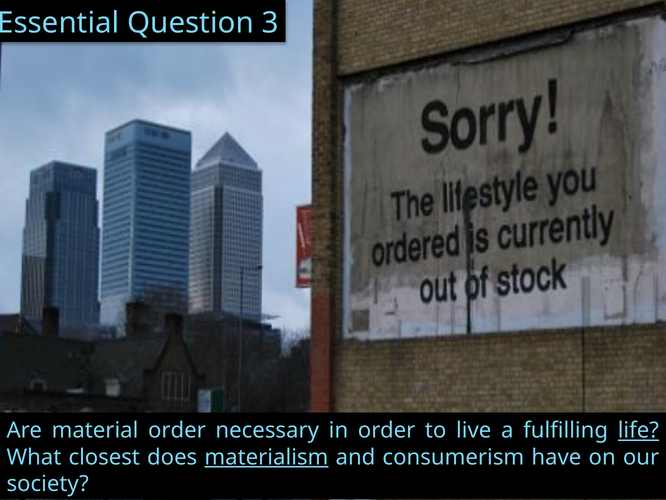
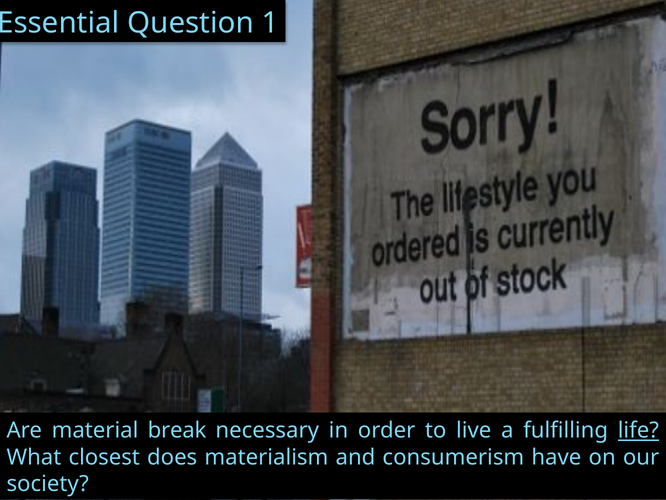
3: 3 -> 1
material order: order -> break
materialism underline: present -> none
